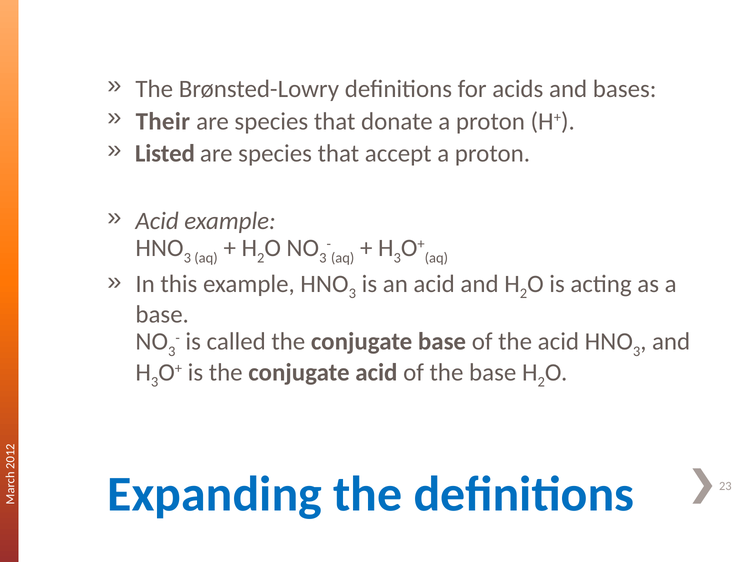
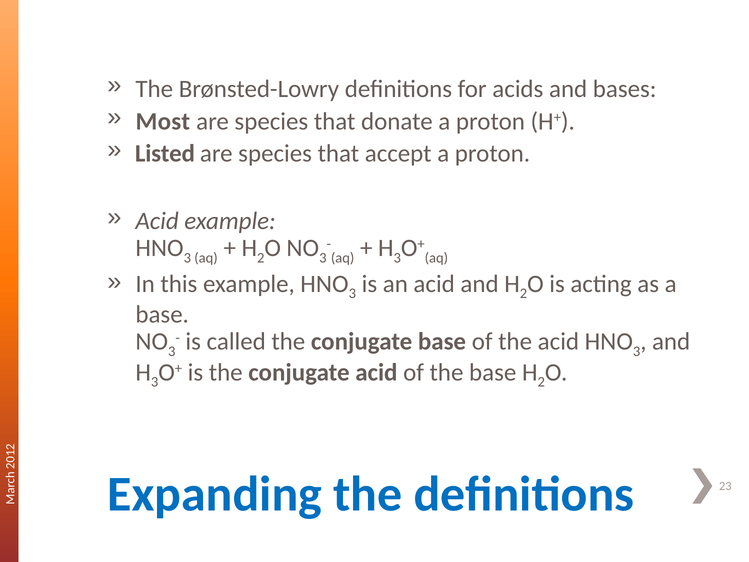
Their: Their -> Most
